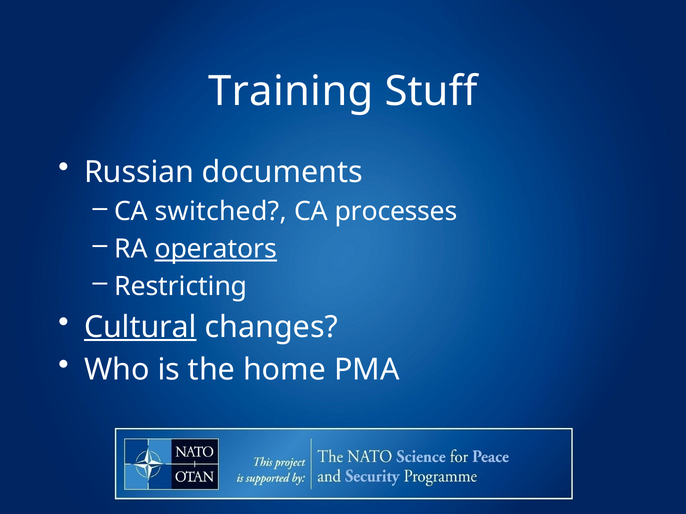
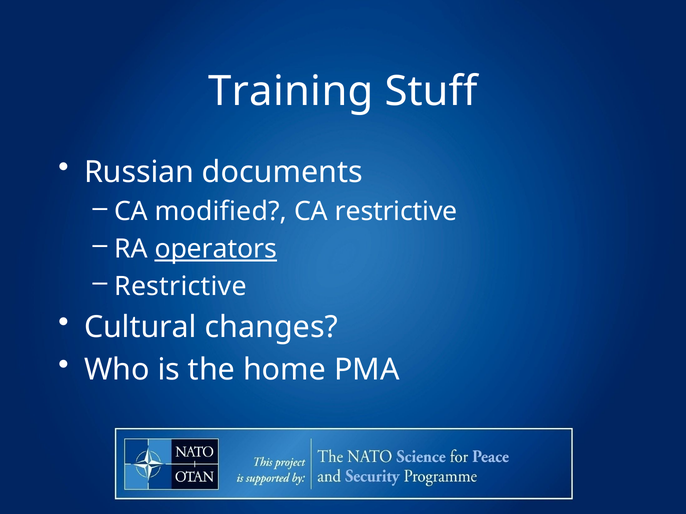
switched: switched -> modified
CA processes: processes -> restrictive
Restricting at (181, 287): Restricting -> Restrictive
Cultural underline: present -> none
